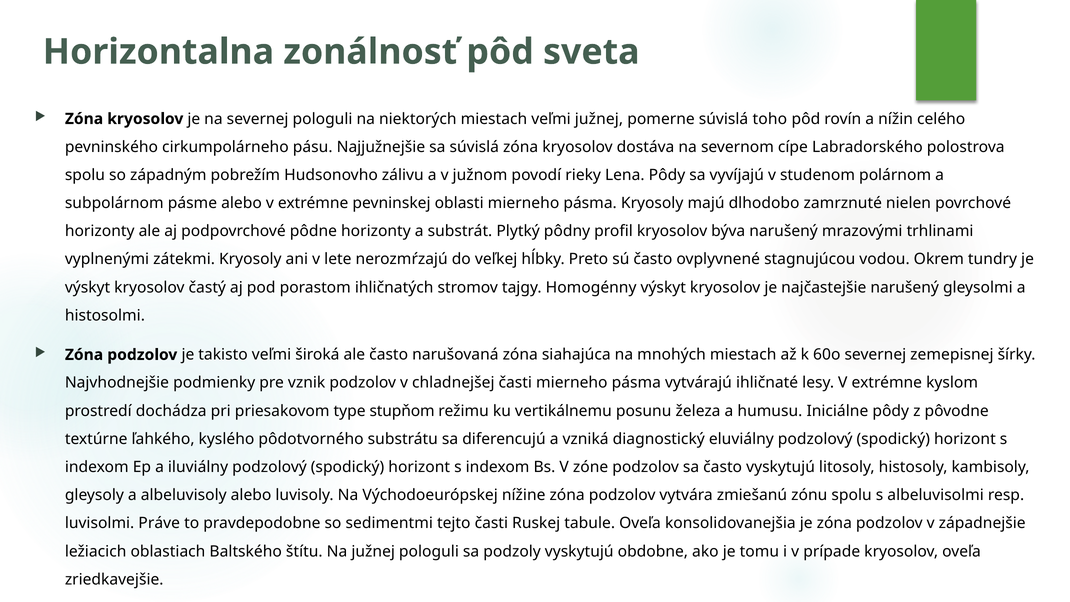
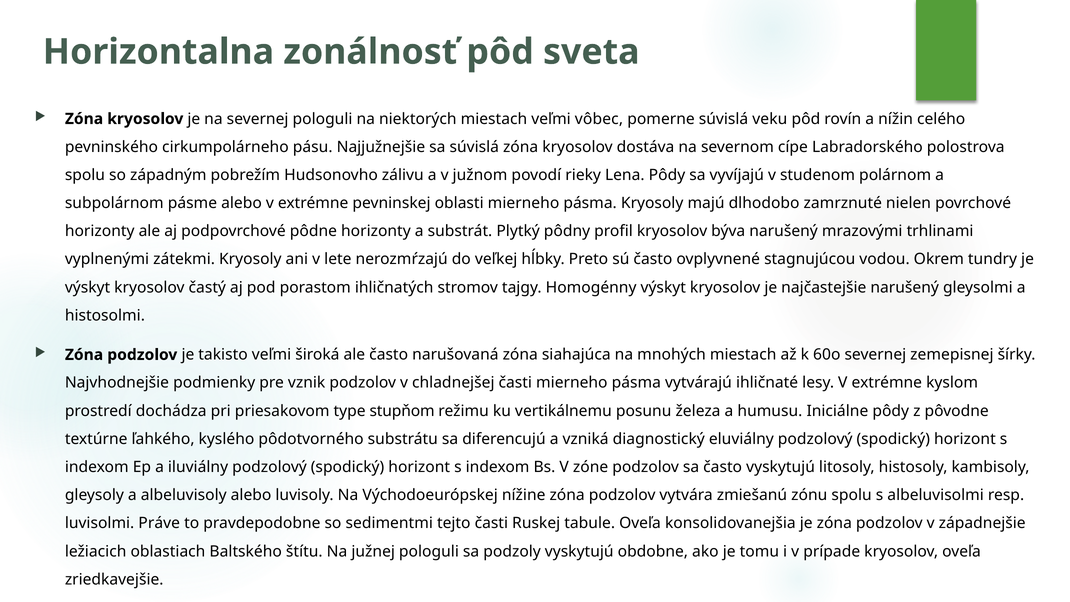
veľmi južnej: južnej -> vôbec
toho: toho -> veku
